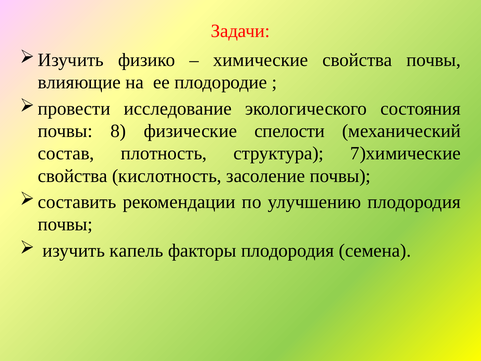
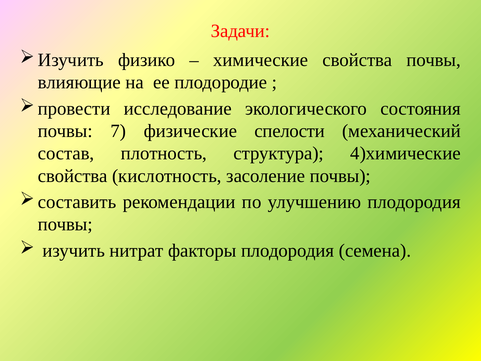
8: 8 -> 7
7)химические: 7)химические -> 4)химические
капель: капель -> нитрат
